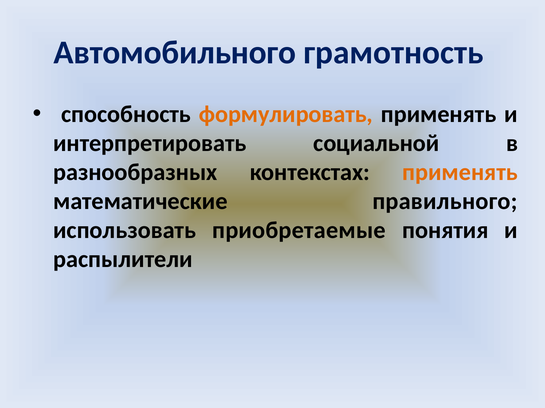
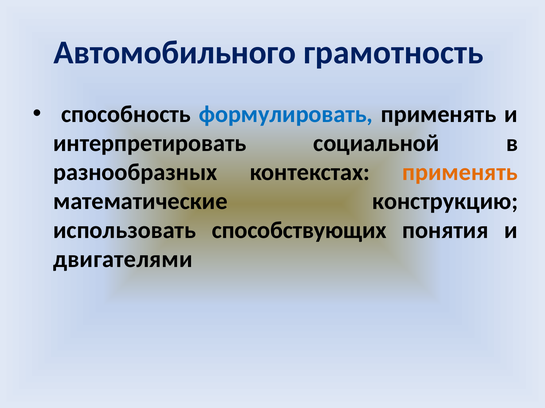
формулировать colour: orange -> blue
правильного: правильного -> конструкцию
приобретаемые: приобретаемые -> способствующих
распылители: распылители -> двигателями
